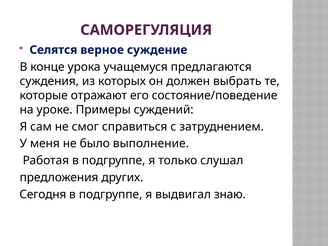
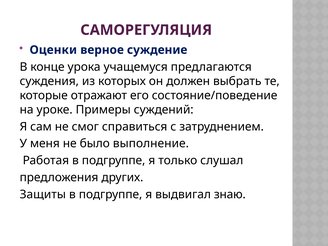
Селятся: Селятся -> Оценки
Сегодня: Сегодня -> Защиты
